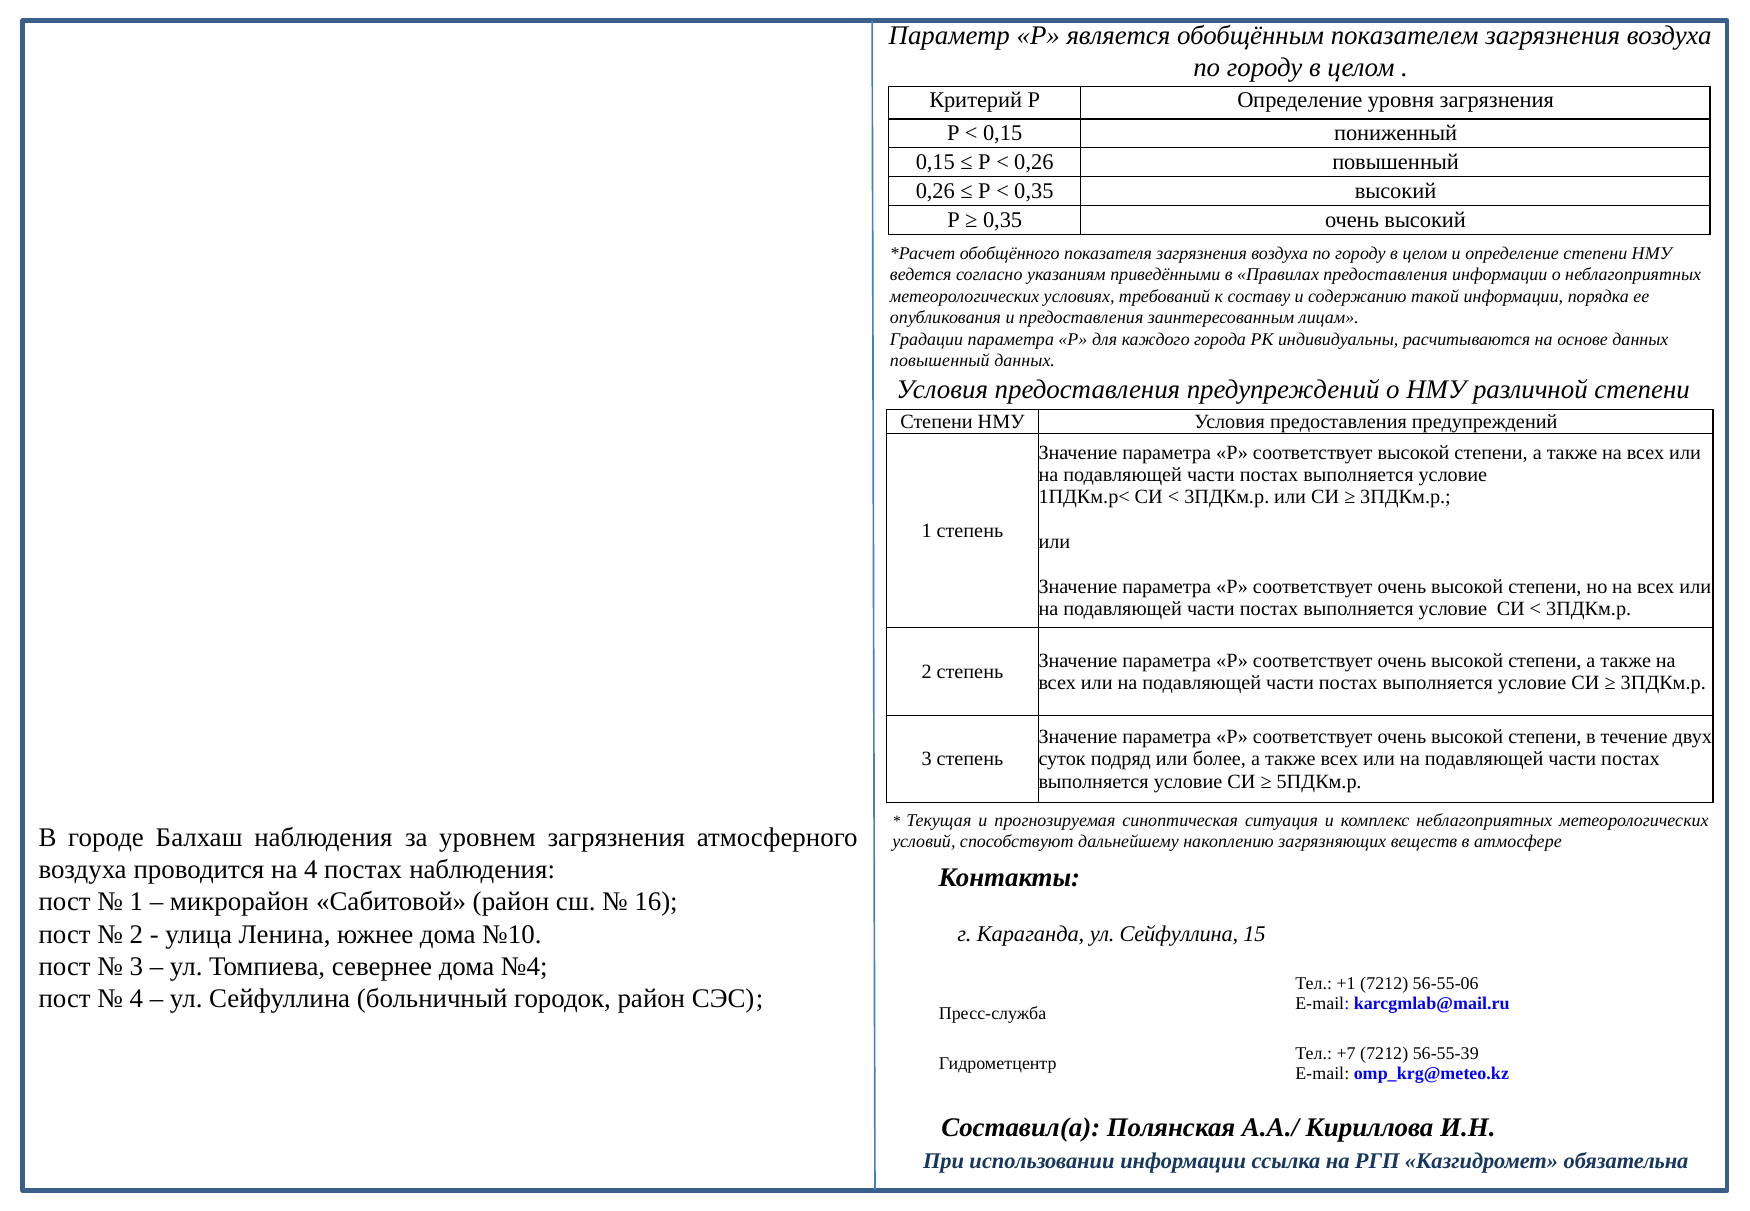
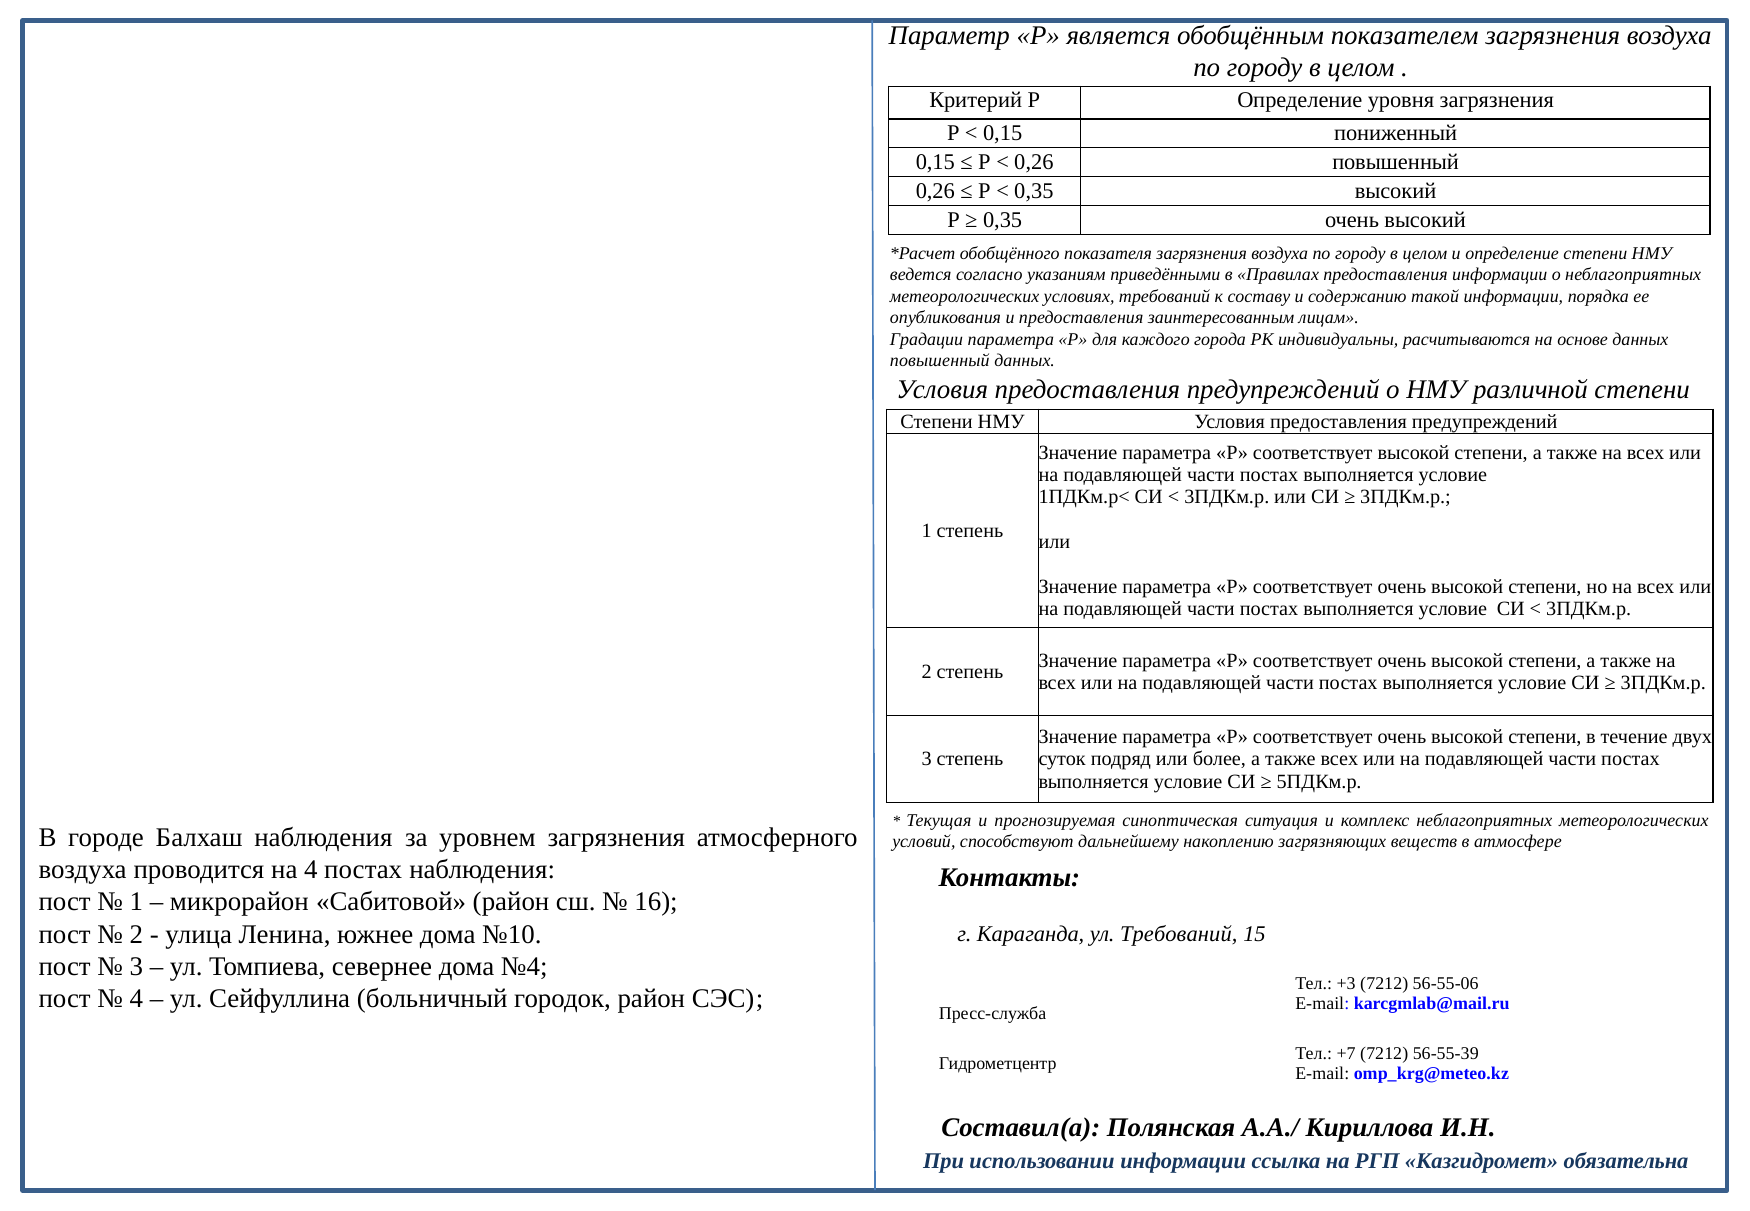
Караганда ул Сейфуллина: Сейфуллина -> Требований
+1: +1 -> +3
